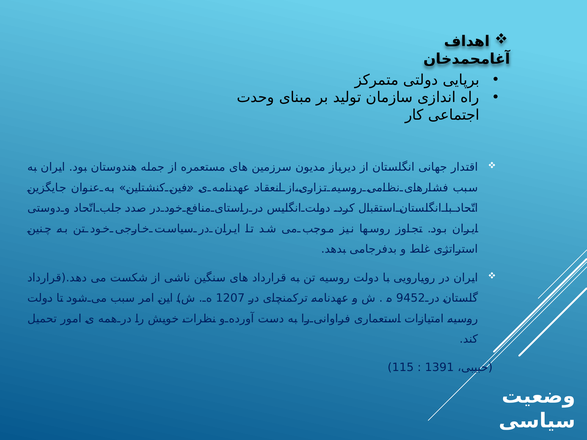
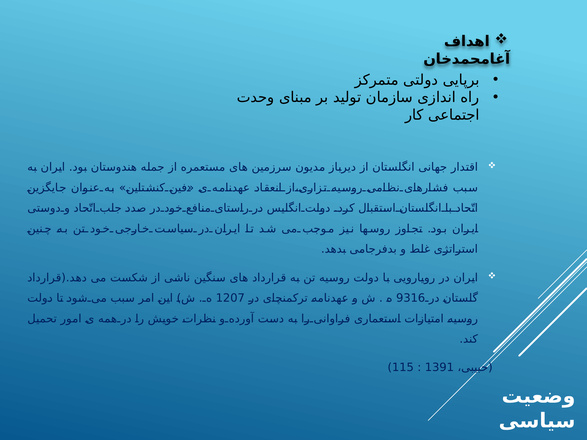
9452: 9452 -> 9316
